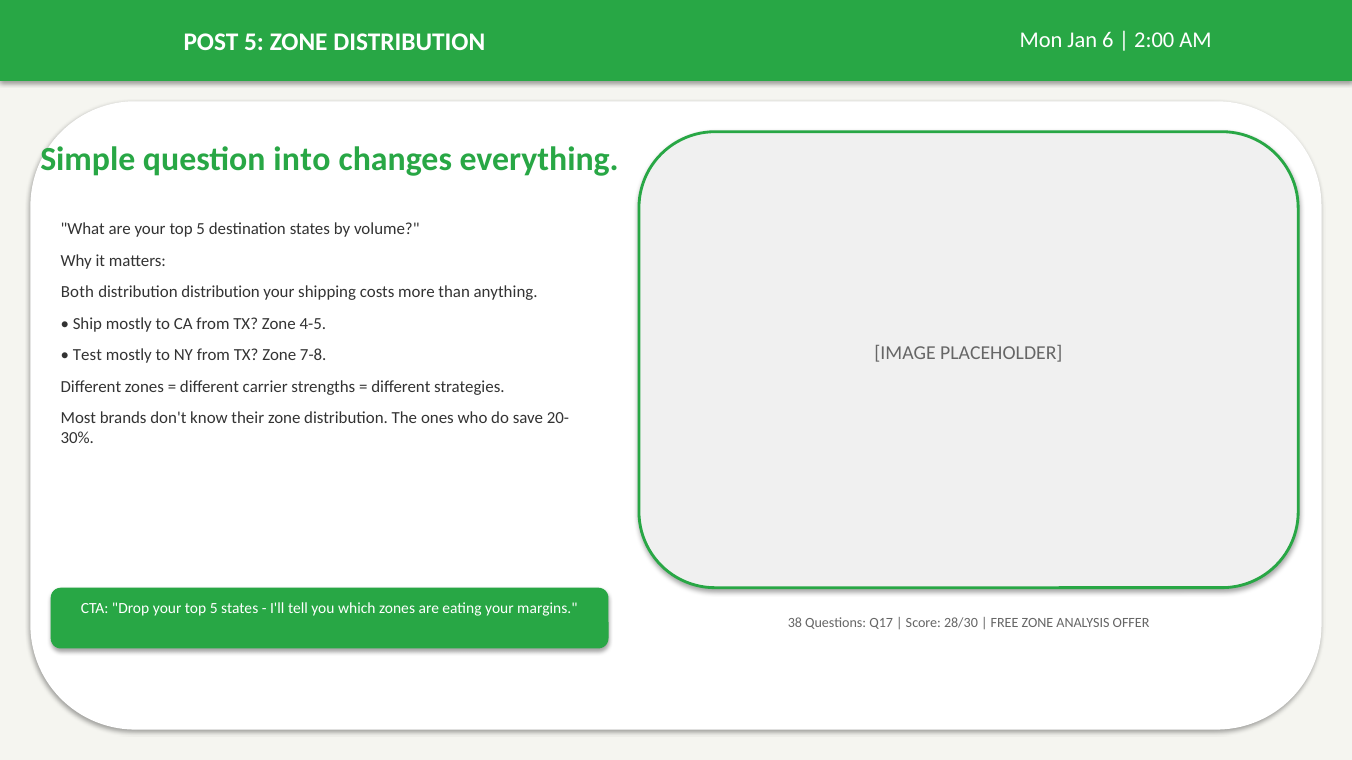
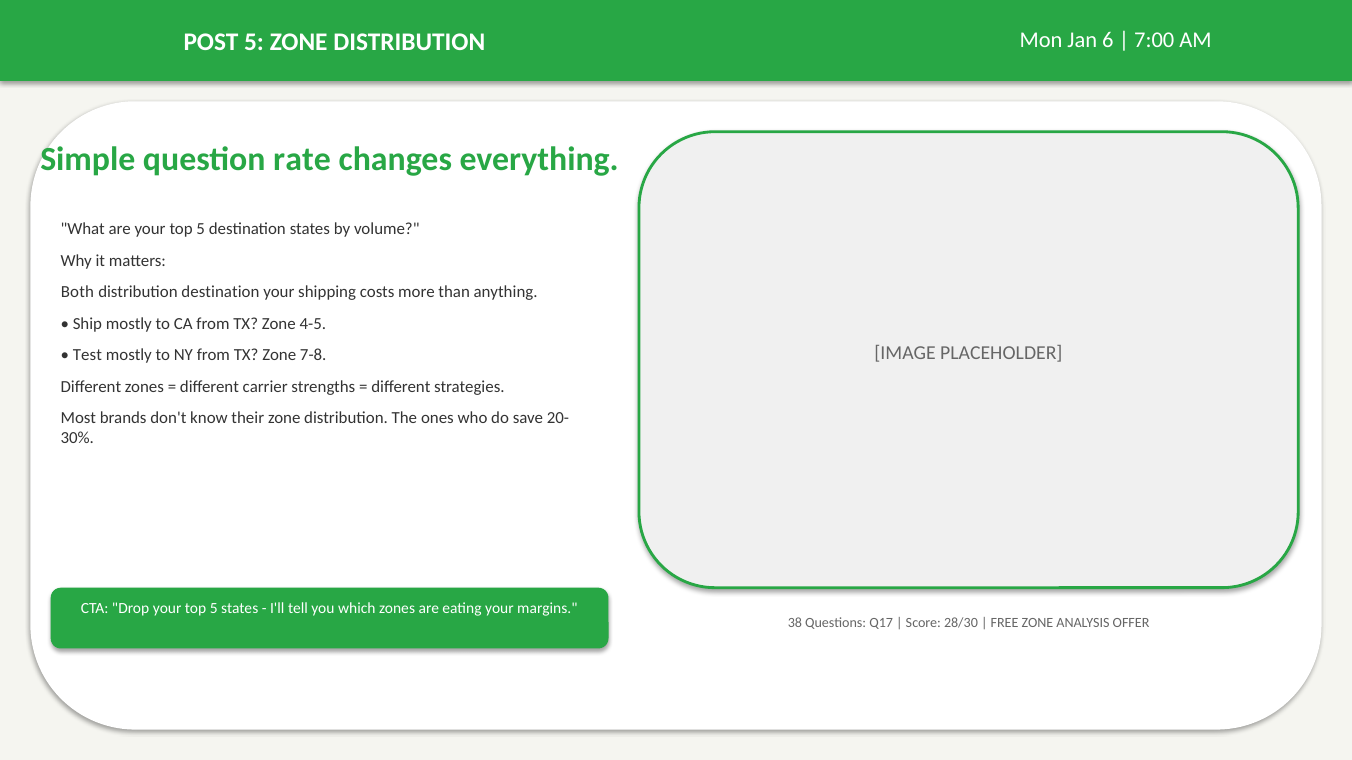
2:00: 2:00 -> 7:00
into: into -> rate
distribution distribution: distribution -> destination
